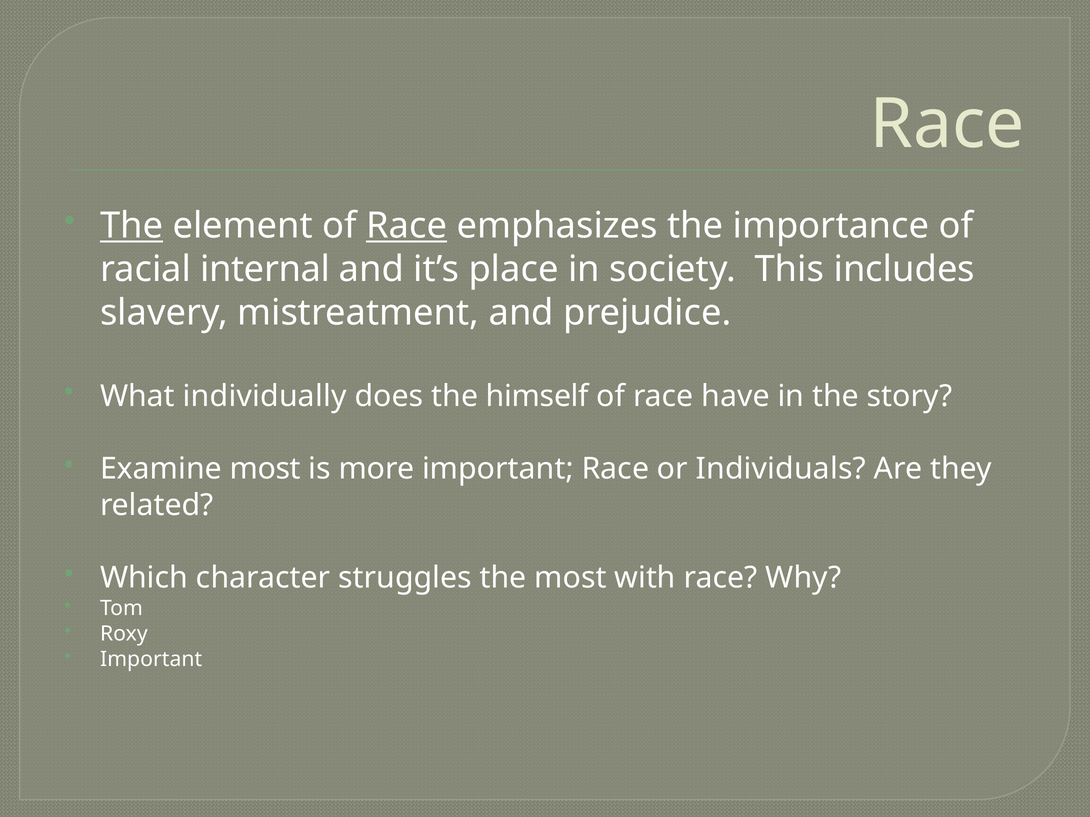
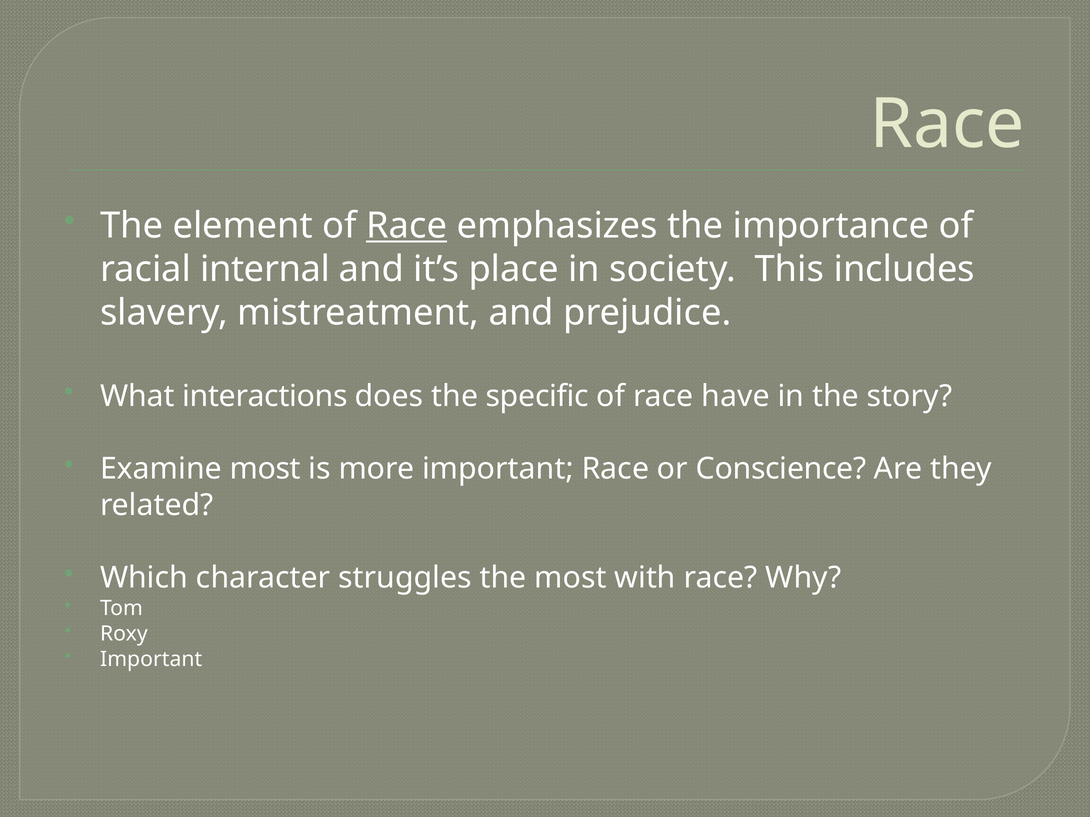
The at (132, 226) underline: present -> none
individually: individually -> interactions
himself: himself -> specific
Individuals: Individuals -> Conscience
